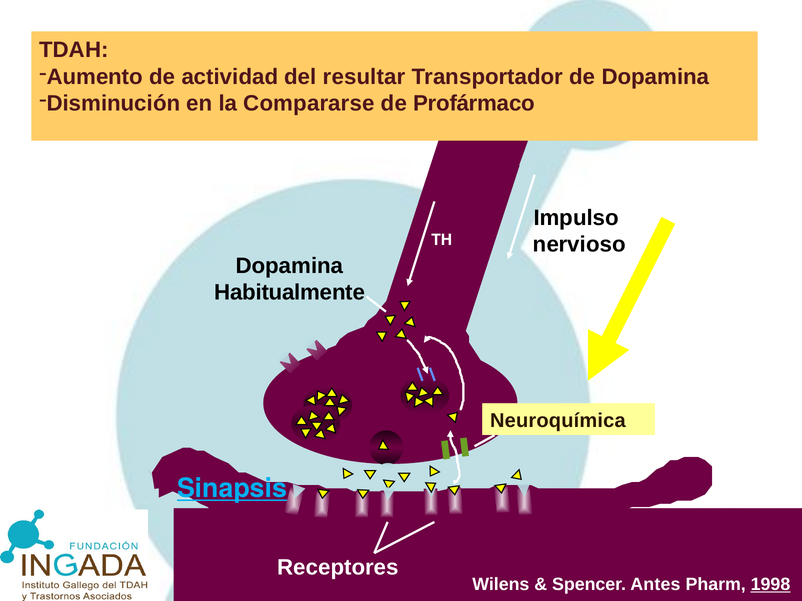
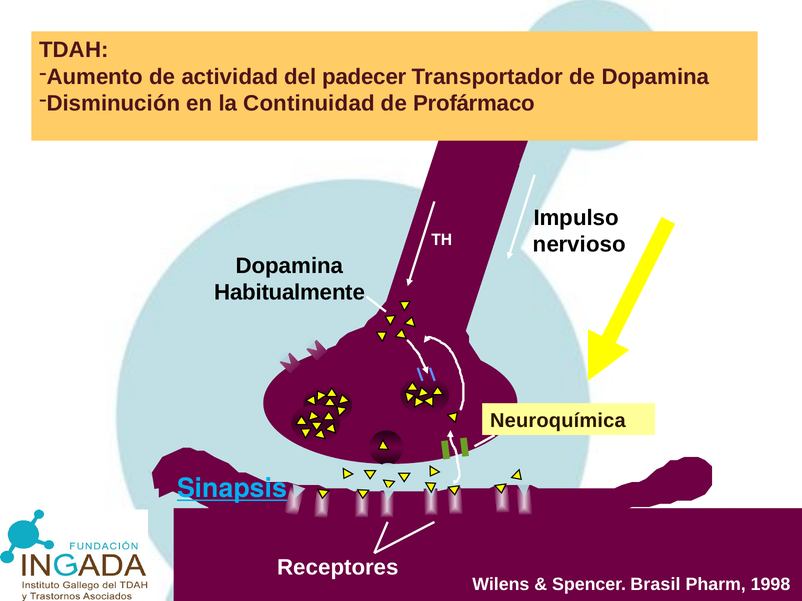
resultar: resultar -> padecer
Compararse: Compararse -> Continuidad
Antes: Antes -> Brasil
1998 underline: present -> none
